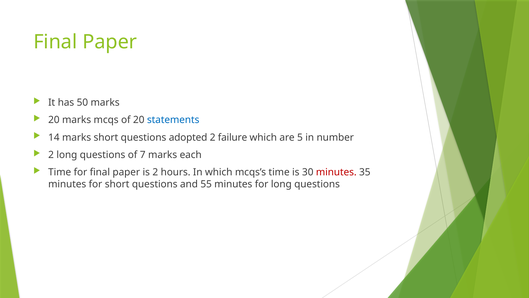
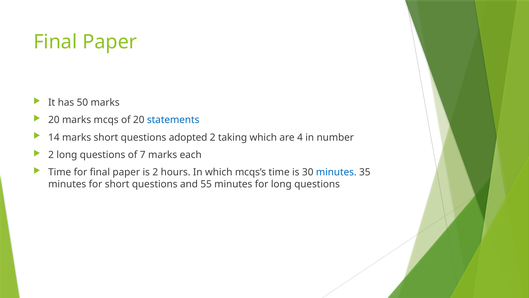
failure: failure -> taking
5: 5 -> 4
minutes at (336, 172) colour: red -> blue
